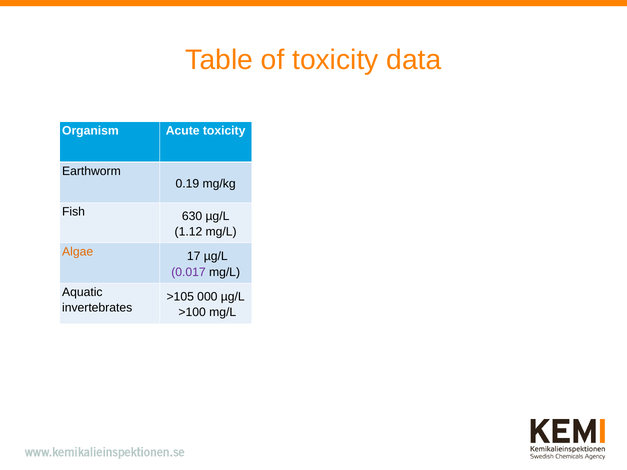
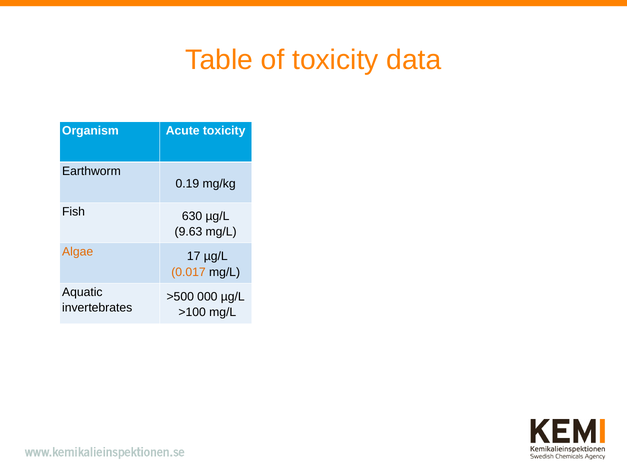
1.12: 1.12 -> 9.63
0.017 colour: purple -> orange
>105: >105 -> >500
